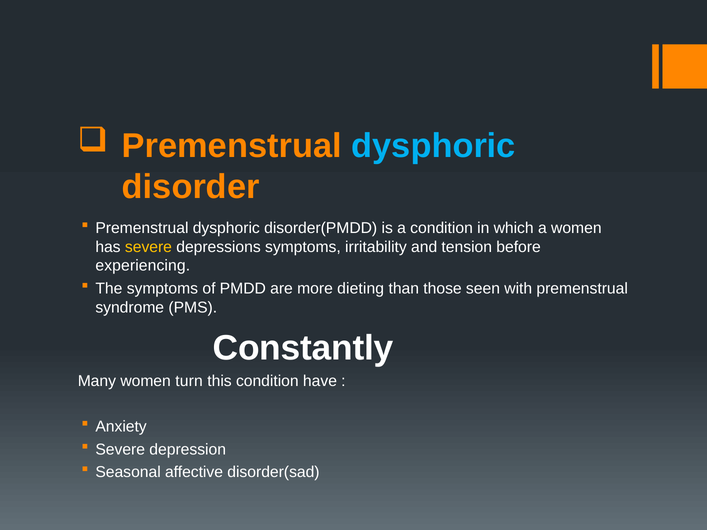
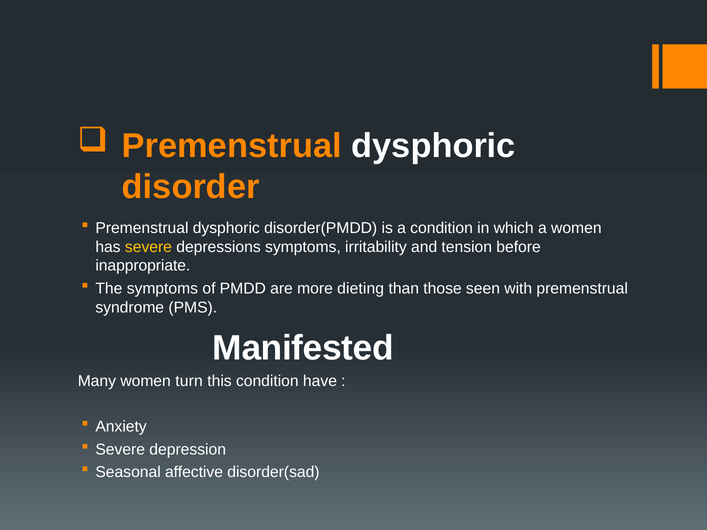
dysphoric at (433, 146) colour: light blue -> white
experiencing: experiencing -> inappropriate
Constantly: Constantly -> Manifested
